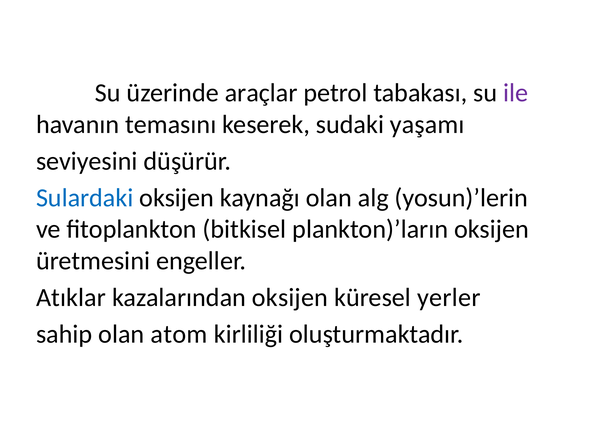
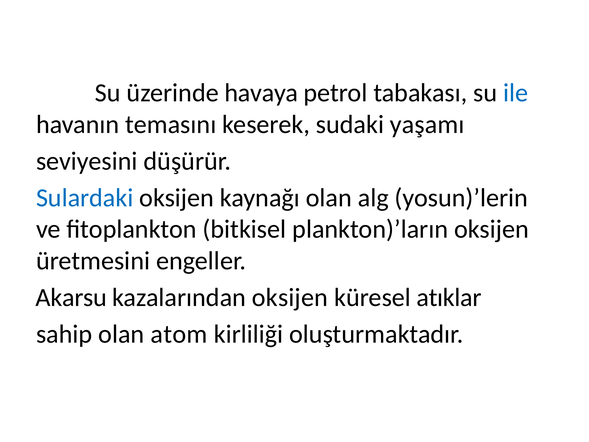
araçlar: araçlar -> havaya
ile colour: purple -> blue
Atıklar: Atıklar -> Akarsu
yerler: yerler -> atıklar
